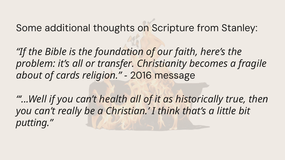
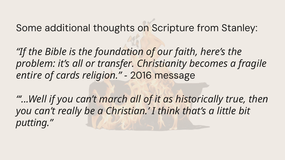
about: about -> entire
health: health -> march
